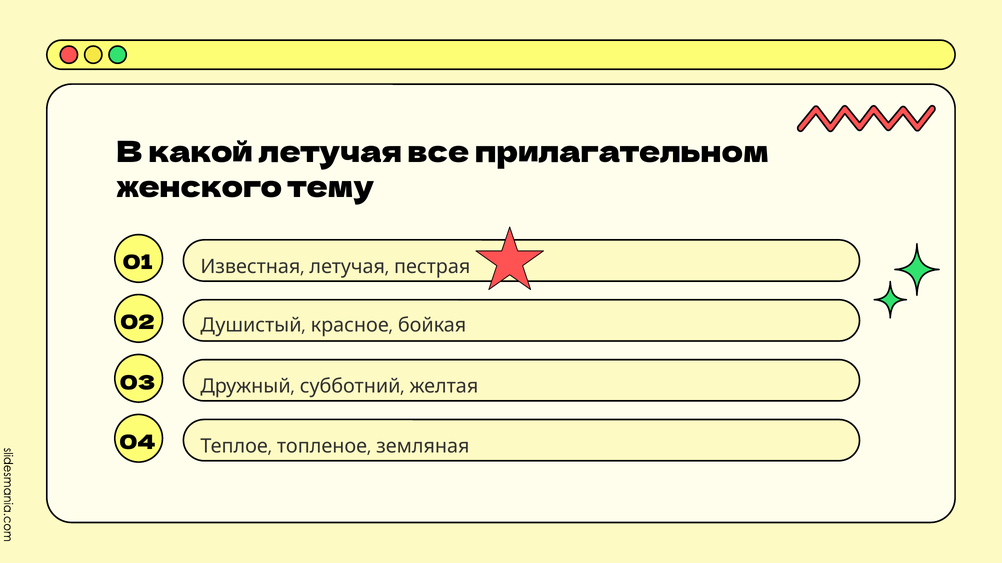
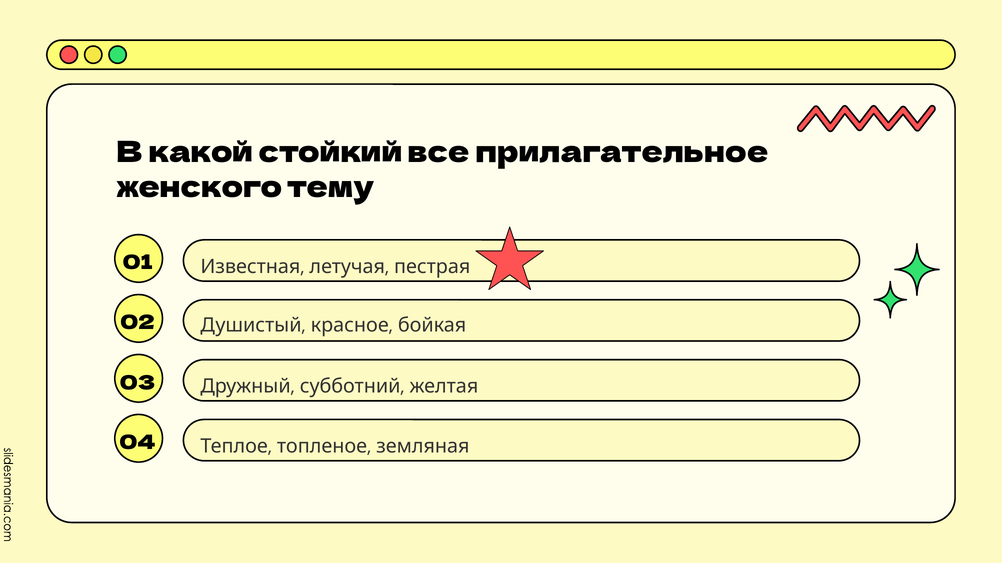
какой летучая: летучая -> стойкий
прилагательном: прилагательном -> прилагательное
